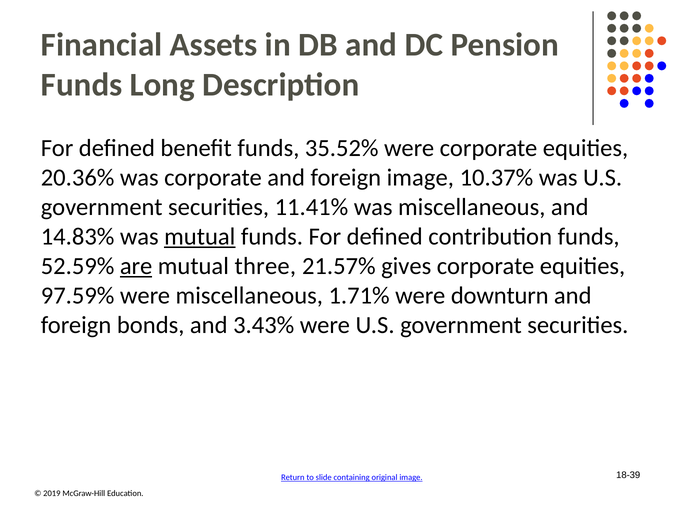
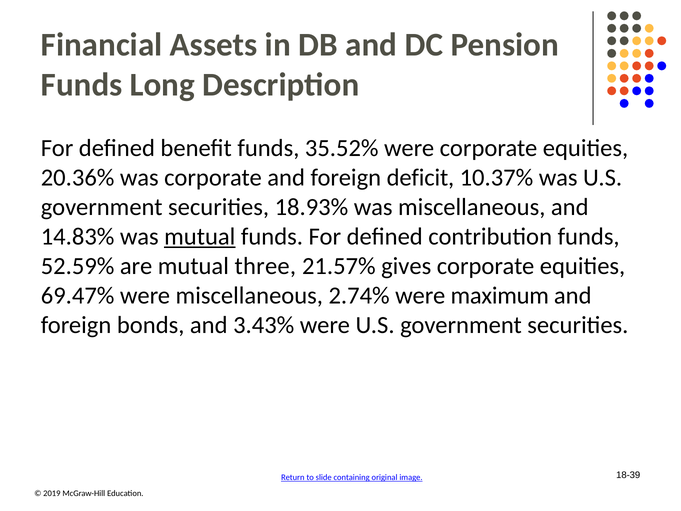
foreign image: image -> deficit
11.41%: 11.41% -> 18.93%
are underline: present -> none
97.59%: 97.59% -> 69.47%
1.71%: 1.71% -> 2.74%
downturn: downturn -> maximum
